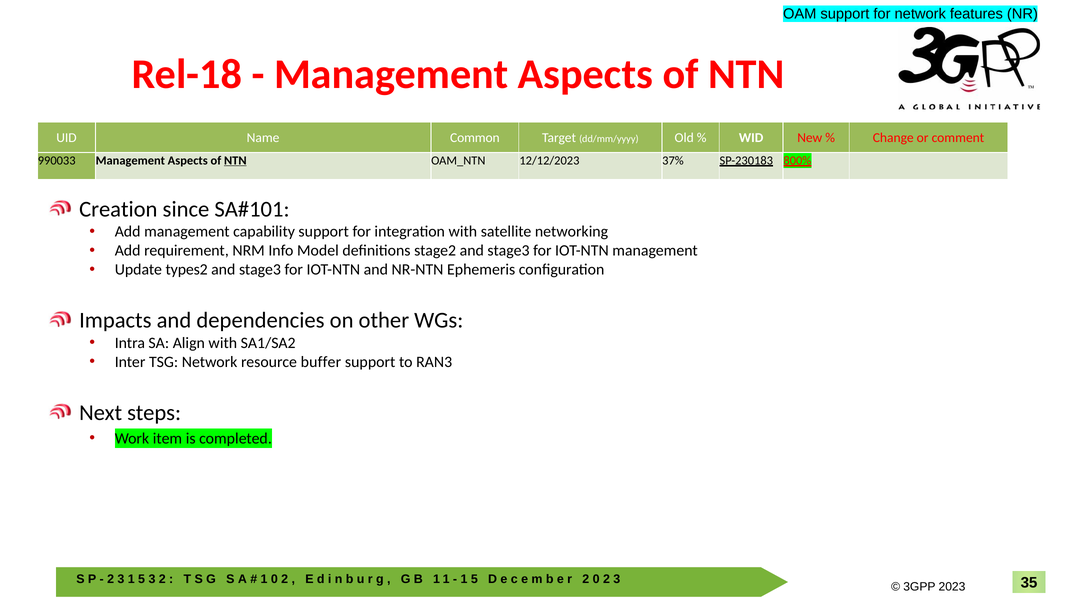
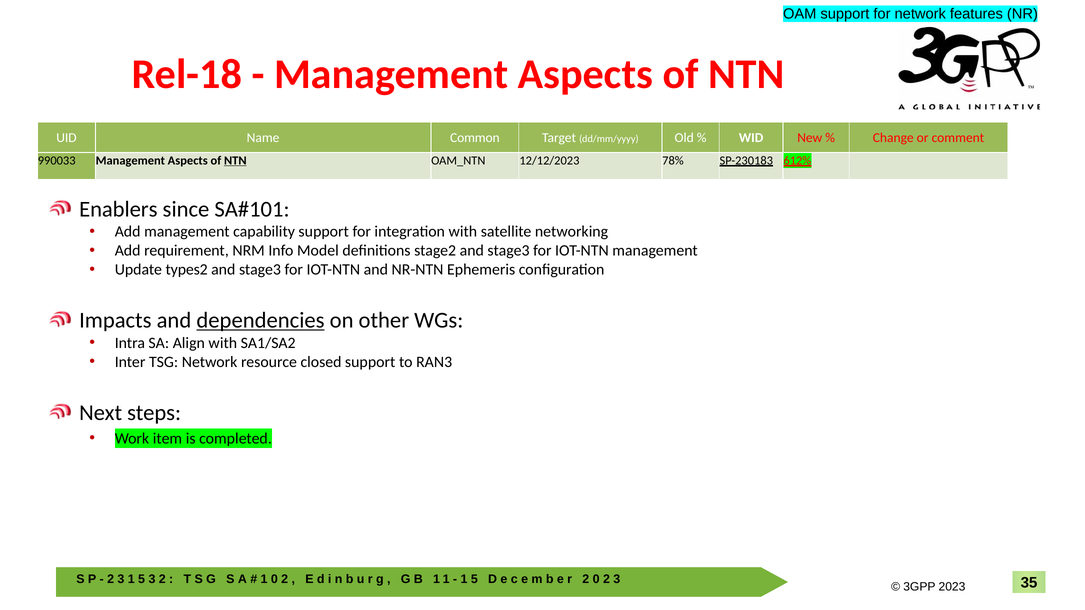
37%: 37% -> 78%
800%: 800% -> 612%
Creation: Creation -> Enablers
dependencies underline: none -> present
buffer: buffer -> closed
